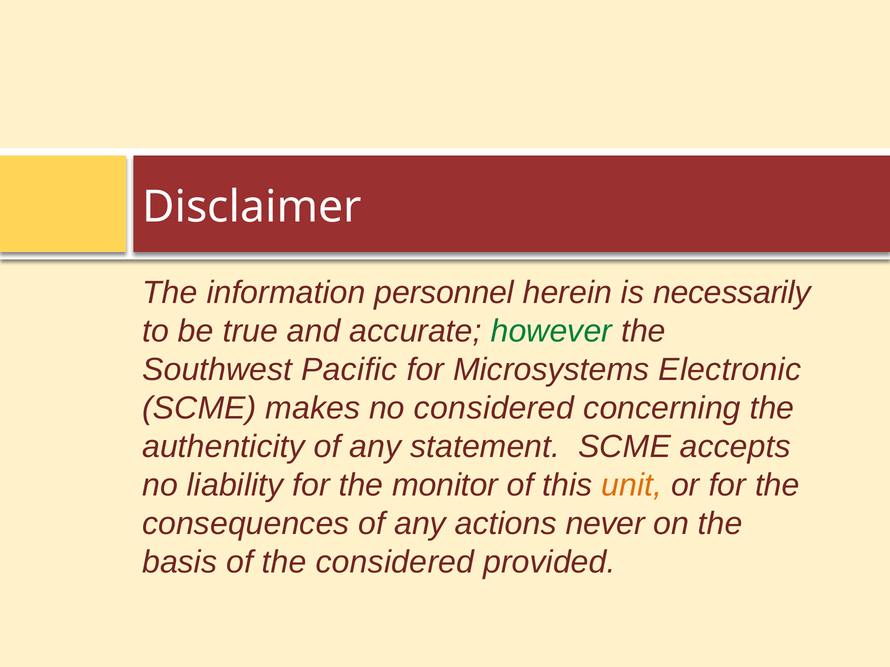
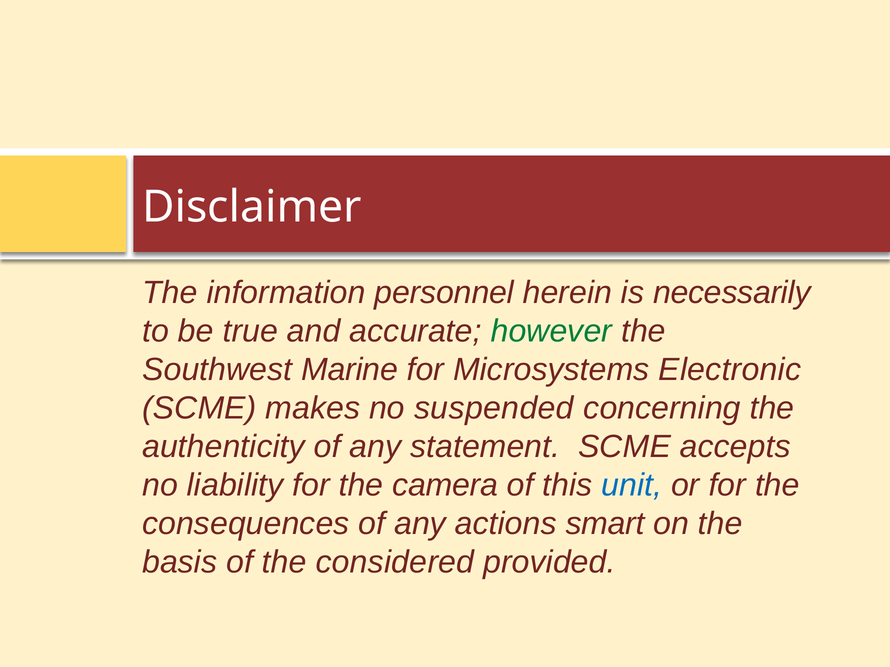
Pacific: Pacific -> Marine
no considered: considered -> suspended
monitor: monitor -> camera
unit colour: orange -> blue
never: never -> smart
